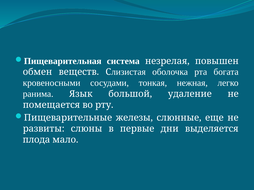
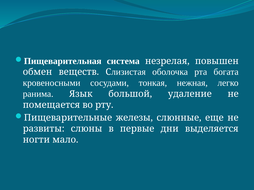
плода: плода -> ногти
